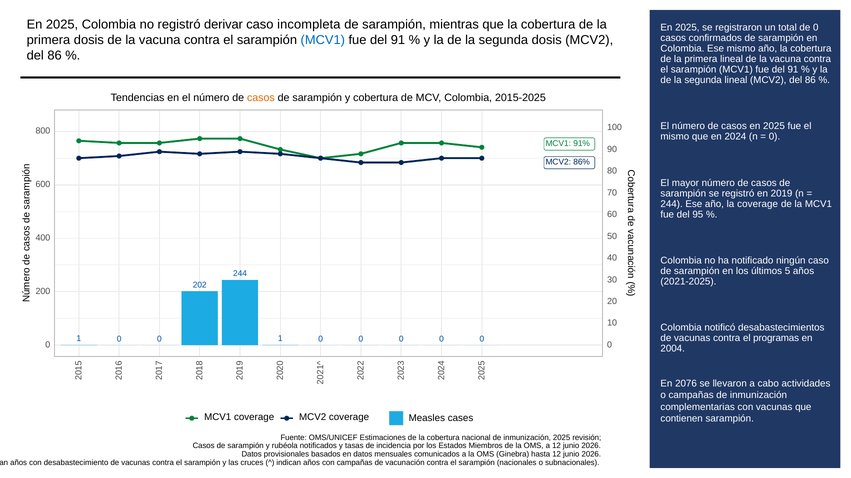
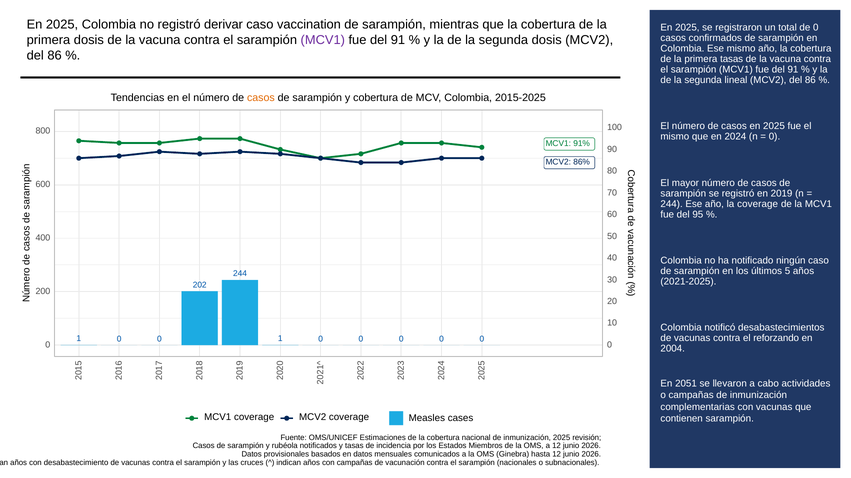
incompleta: incompleta -> vaccination
MCV1 at (323, 40) colour: blue -> purple
primera lineal: lineal -> tasas
programas: programas -> reforzando
2076: 2076 -> 2051
